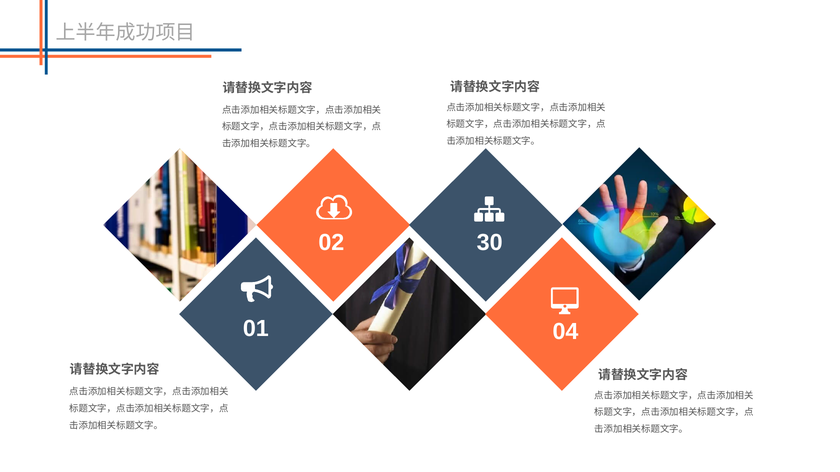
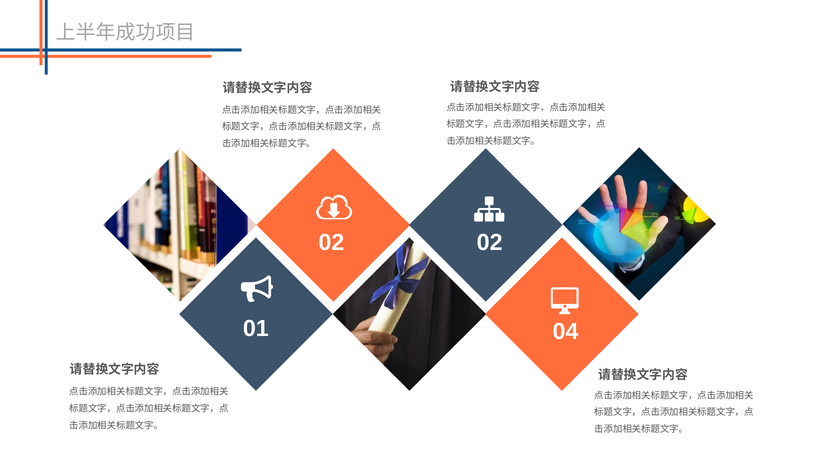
02 30: 30 -> 02
